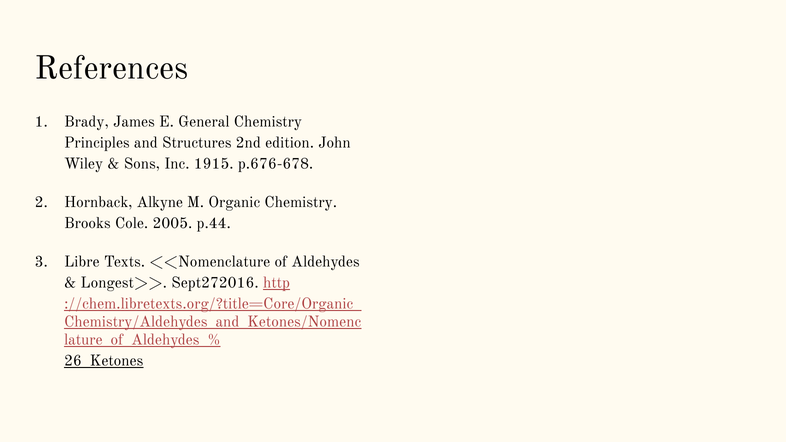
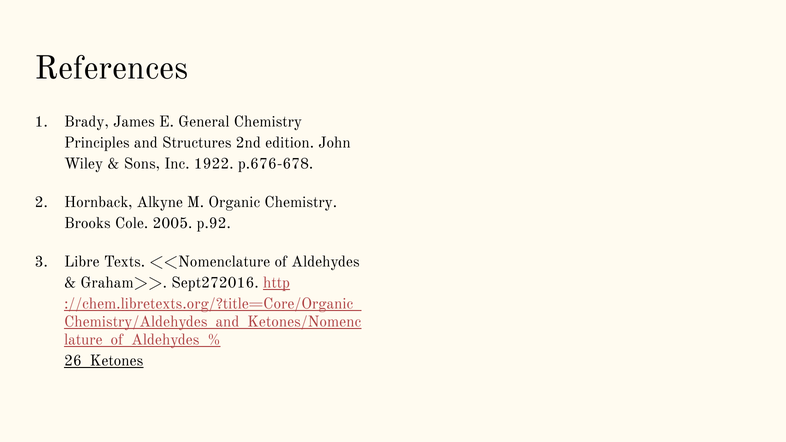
1915: 1915 -> 1922
p.44: p.44 -> p.92
Longest>>: Longest>> -> Graham>>
